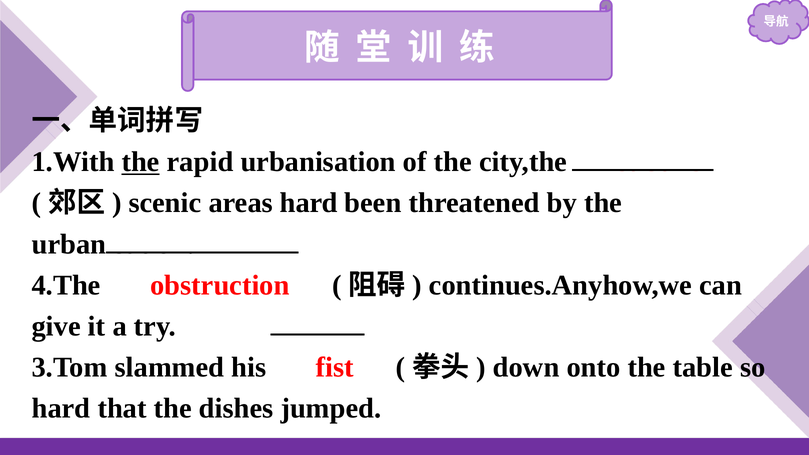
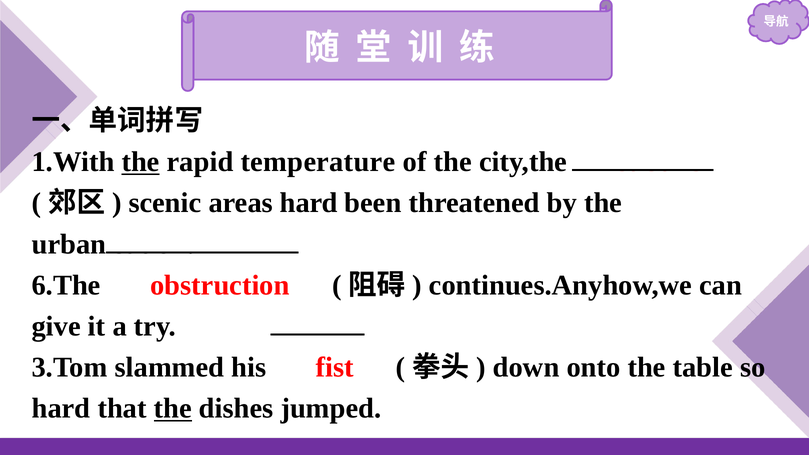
rapid urbanisation: urbanisation -> temperature
4.The: 4.The -> 6.The
the at (173, 408) underline: none -> present
